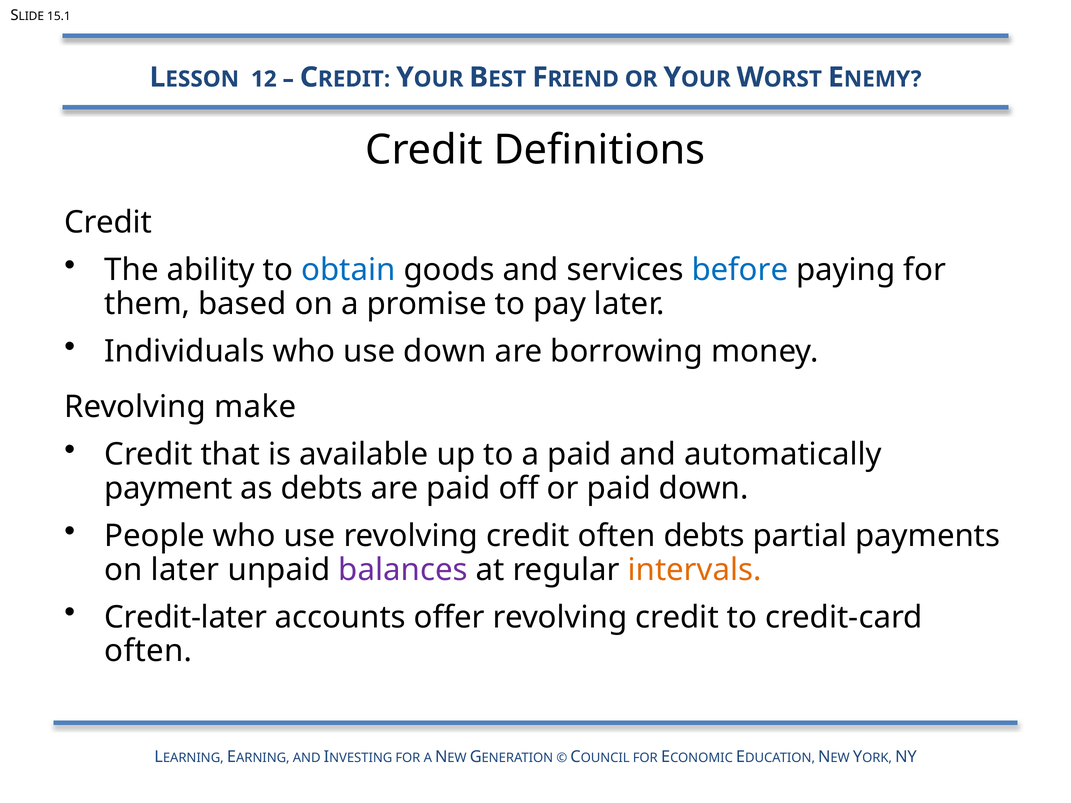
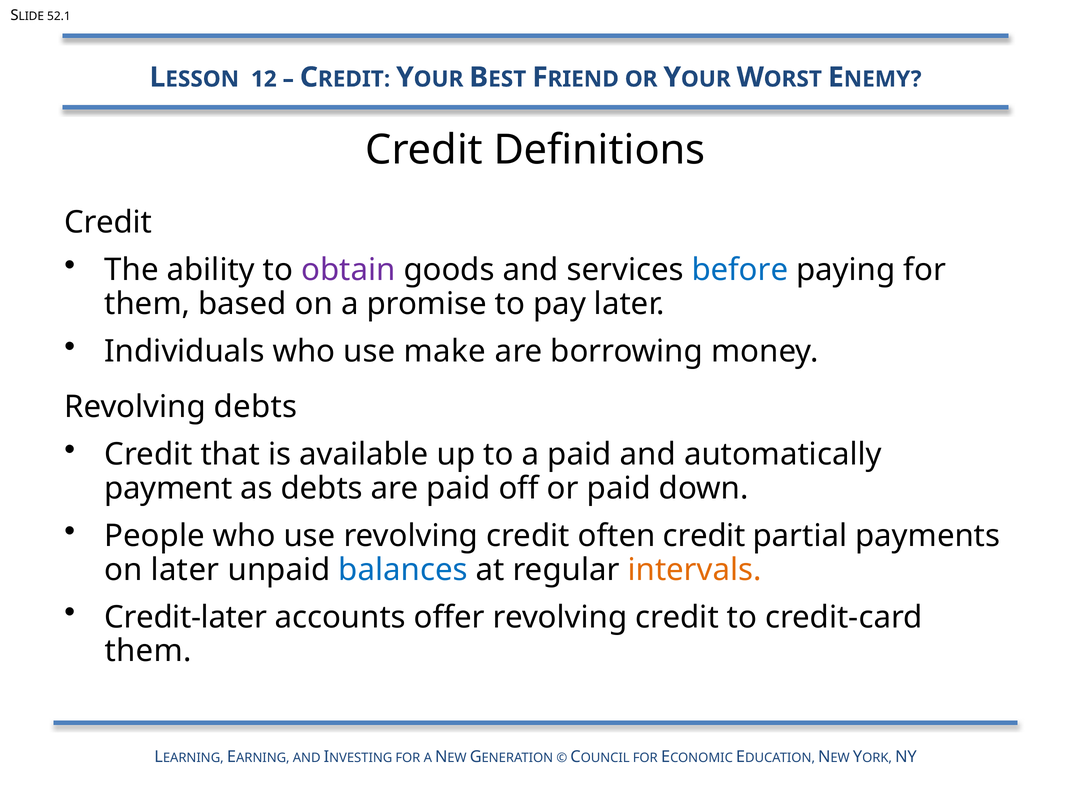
15.1: 15.1 -> 52.1
obtain colour: blue -> purple
use down: down -> make
Revolving make: make -> debts
often debts: debts -> credit
balances colour: purple -> blue
often at (148, 651): often -> them
